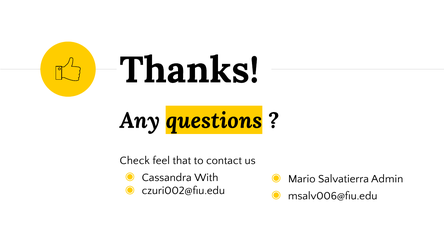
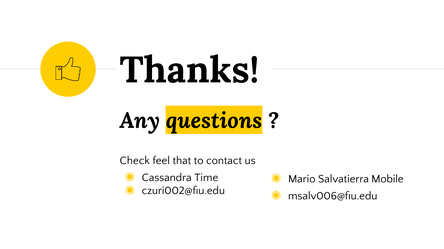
With: With -> Time
Admin: Admin -> Mobile
